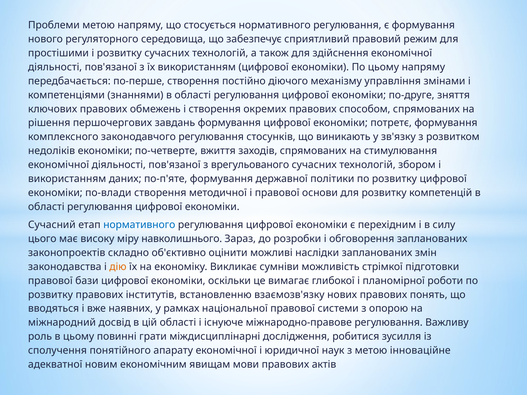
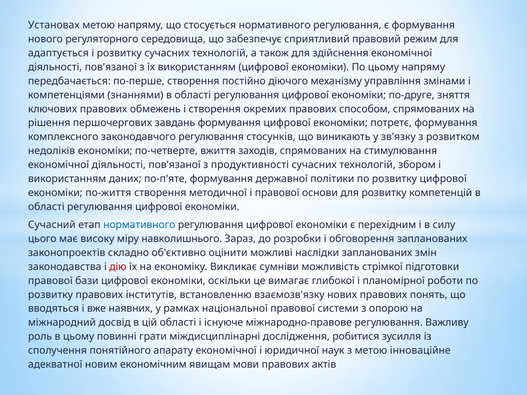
Проблеми: Проблеми -> Установах
простішими: простішими -> адаптується
врегульованого: врегульованого -> продуктивності
по-влади: по-влади -> по-життя
дію colour: orange -> red
